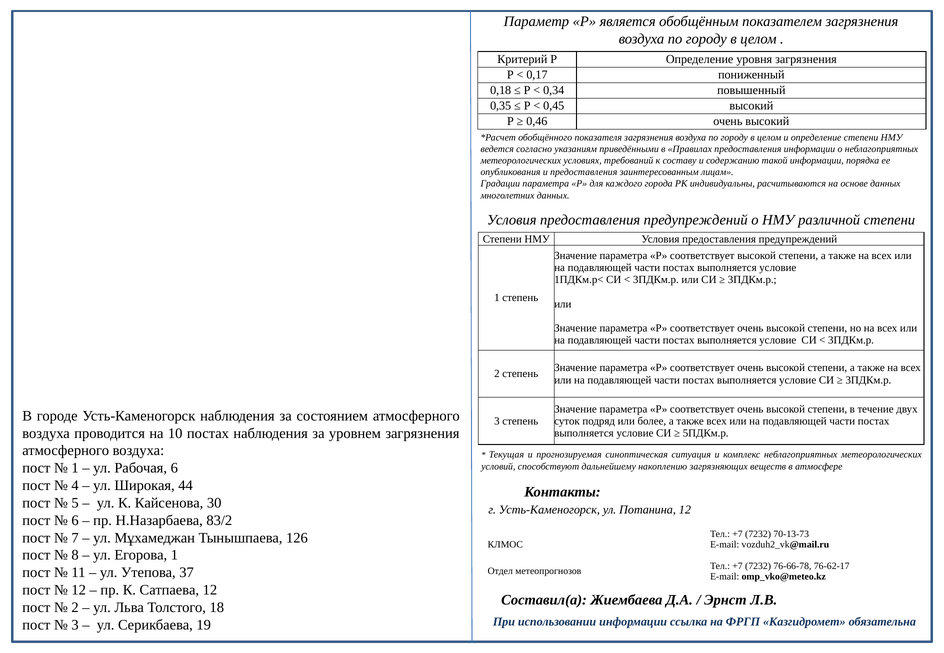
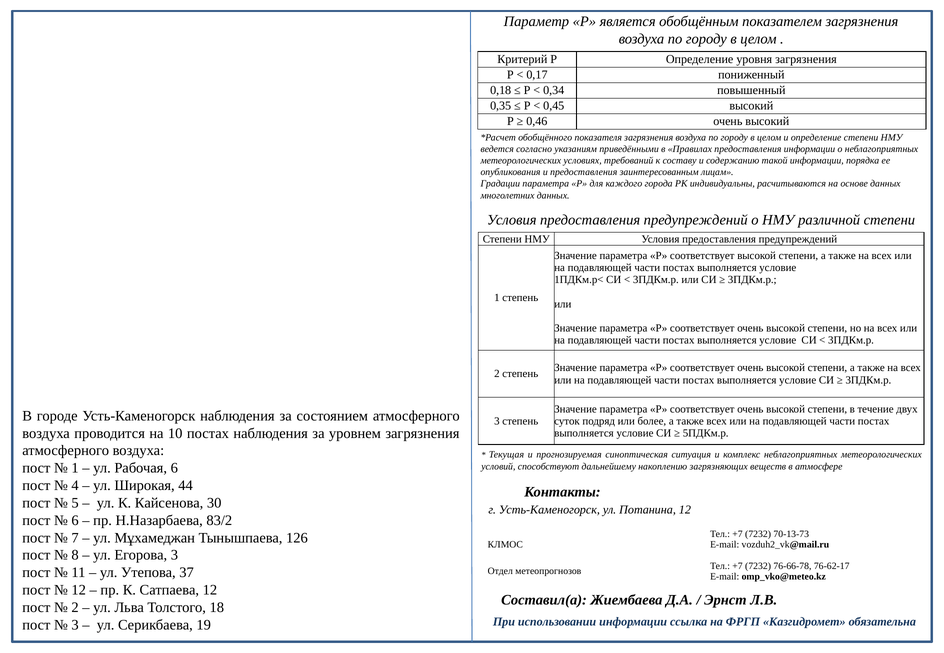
Егорова 1: 1 -> 3
